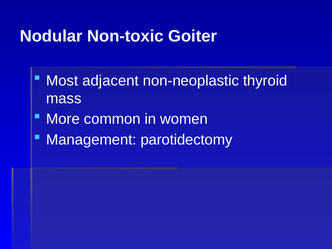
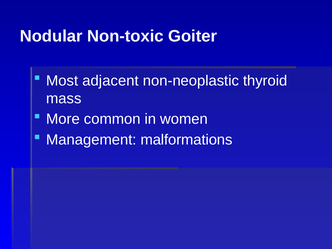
parotidectomy: parotidectomy -> malformations
